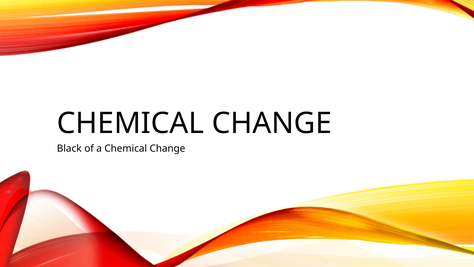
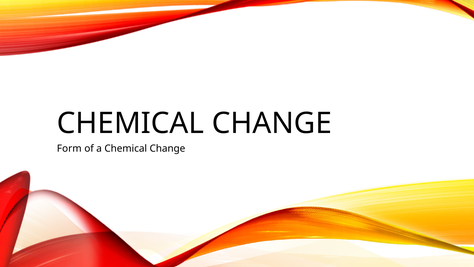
Black: Black -> Form
